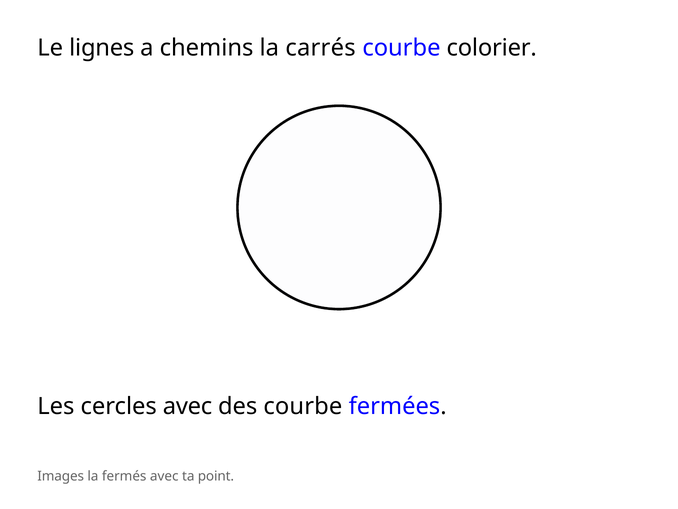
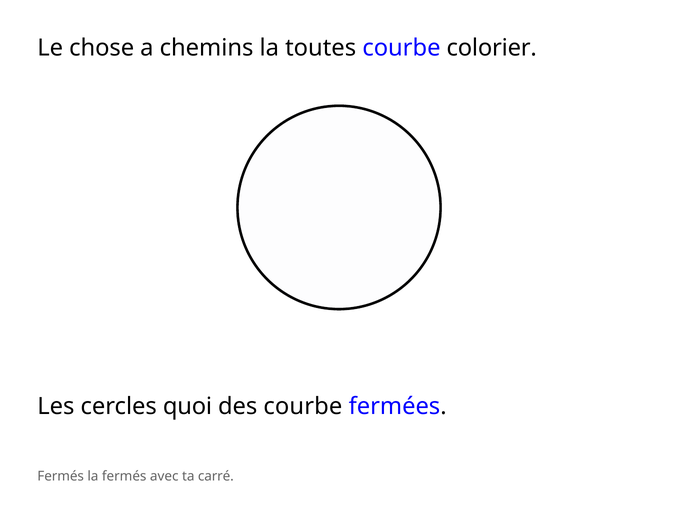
lignes: lignes -> chose
carrés: carrés -> toutes
cercles avec: avec -> quoi
Images at (61, 476): Images -> Fermés
point: point -> carré
